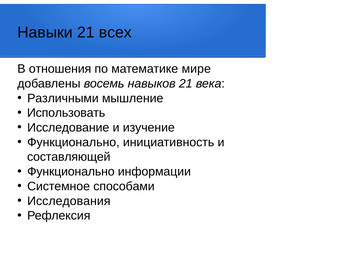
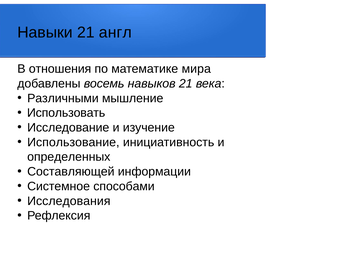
всех: всех -> англ
мире: мире -> мира
Функционально at (73, 142): Функционально -> Использование
составляющей: составляющей -> определенных
Функционально at (71, 172): Функционально -> Составляющей
